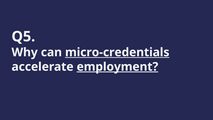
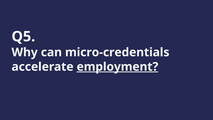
micro-credentials underline: present -> none
